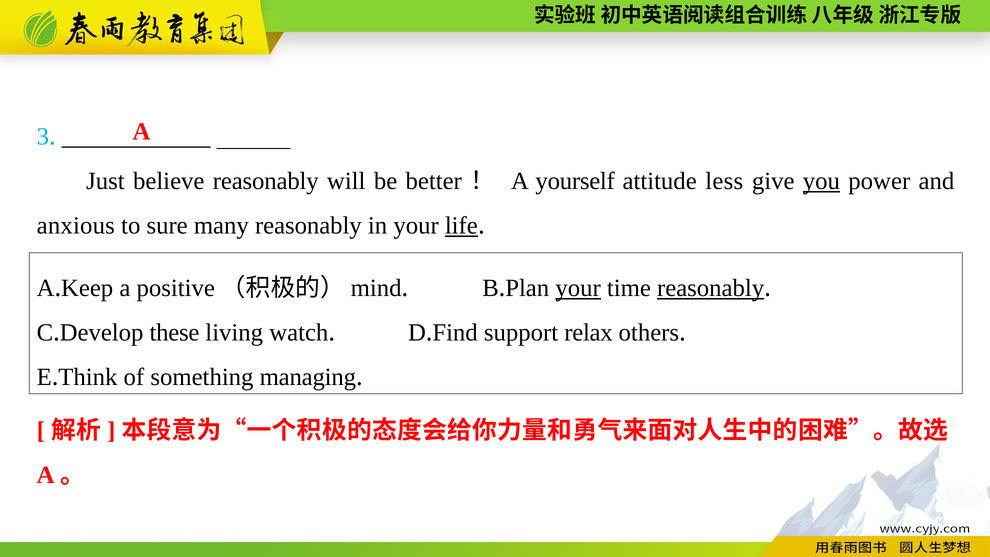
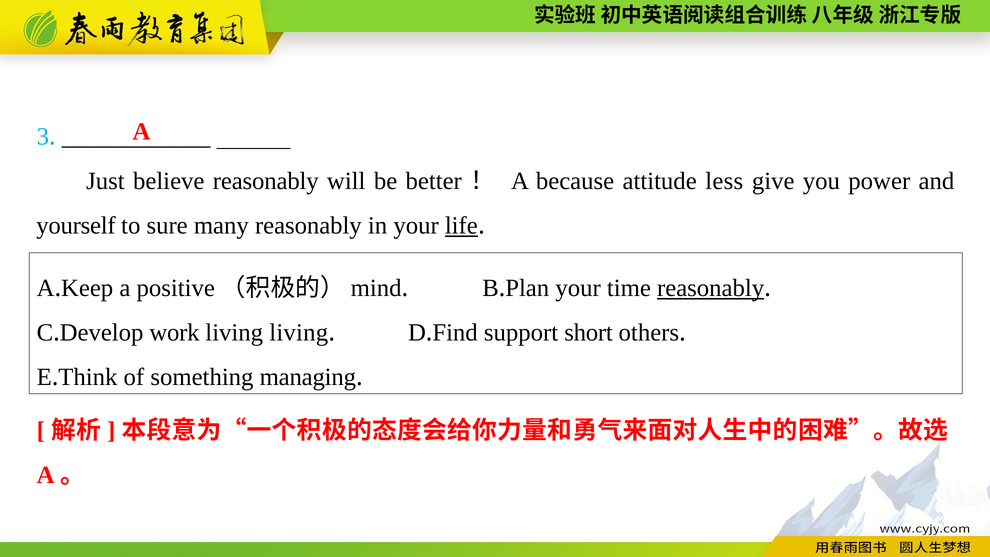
yourself: yourself -> because
you underline: present -> none
anxious: anxious -> yourself
your at (578, 288) underline: present -> none
these: these -> work
living watch: watch -> living
relax: relax -> short
